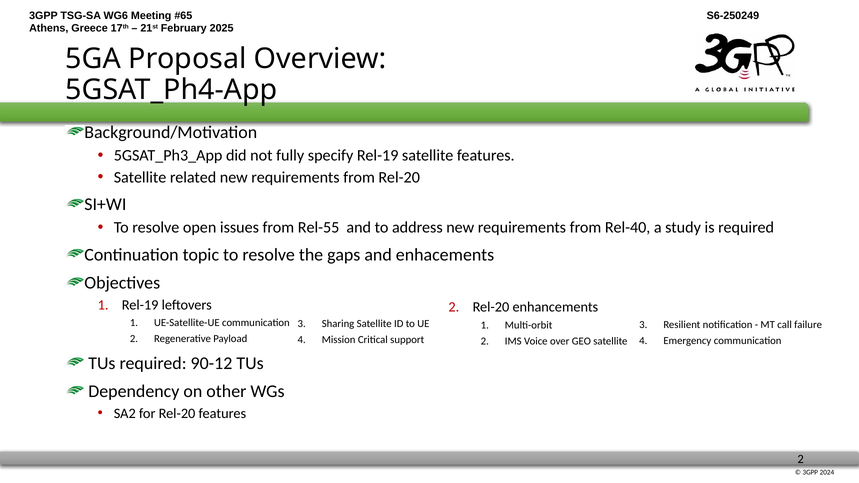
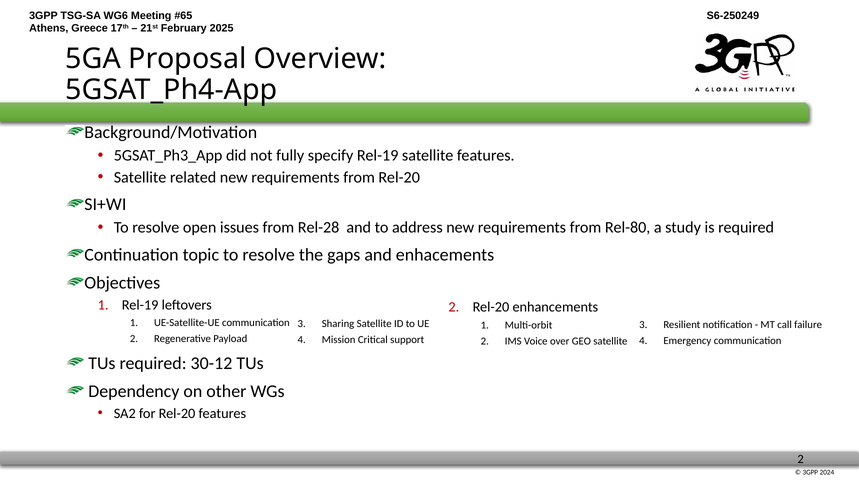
Rel-55: Rel-55 -> Rel-28
Rel-40: Rel-40 -> Rel-80
90-12: 90-12 -> 30-12
